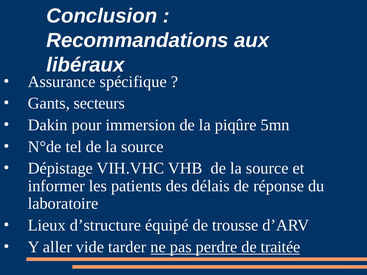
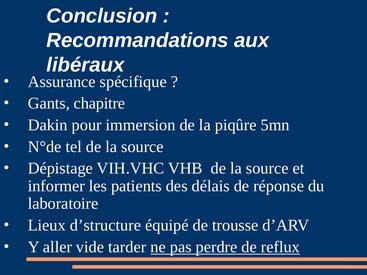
secteurs: secteurs -> chapitre
traitée: traitée -> reflux
